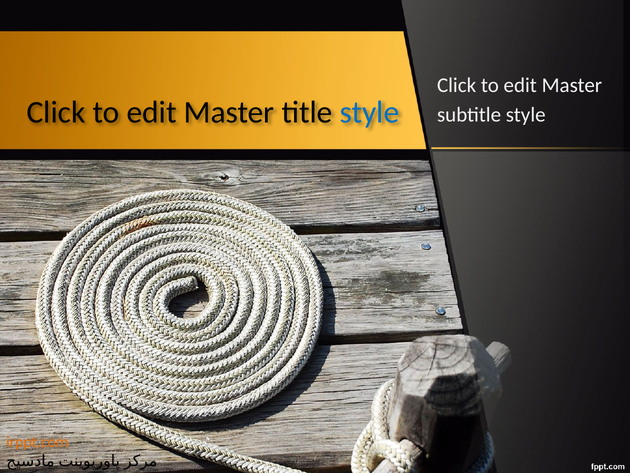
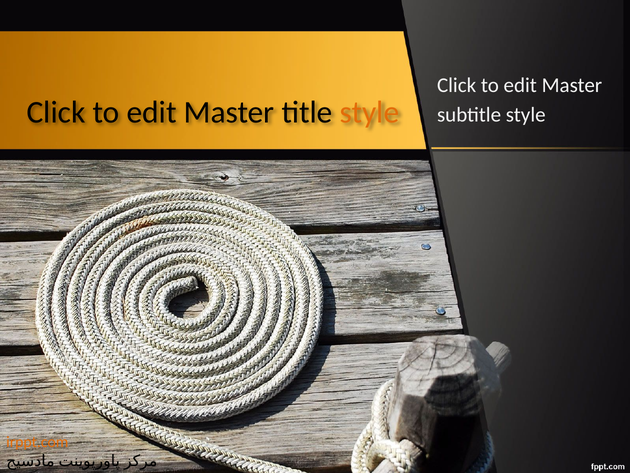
style at (369, 112) colour: blue -> orange
